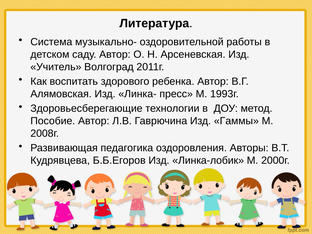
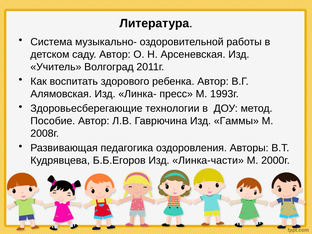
Линка-лобик: Линка-лобик -> Линка-части
